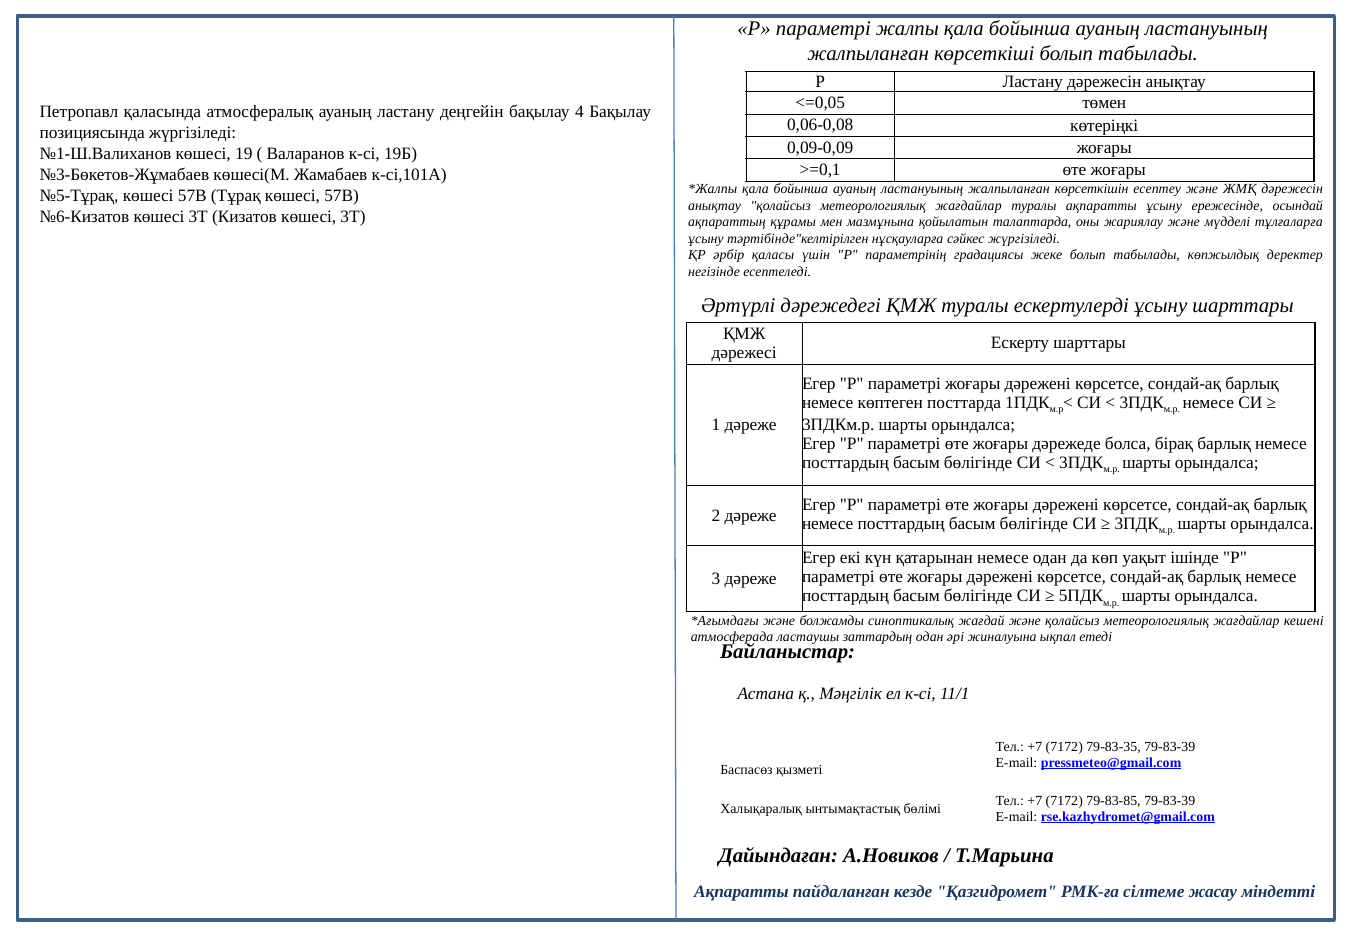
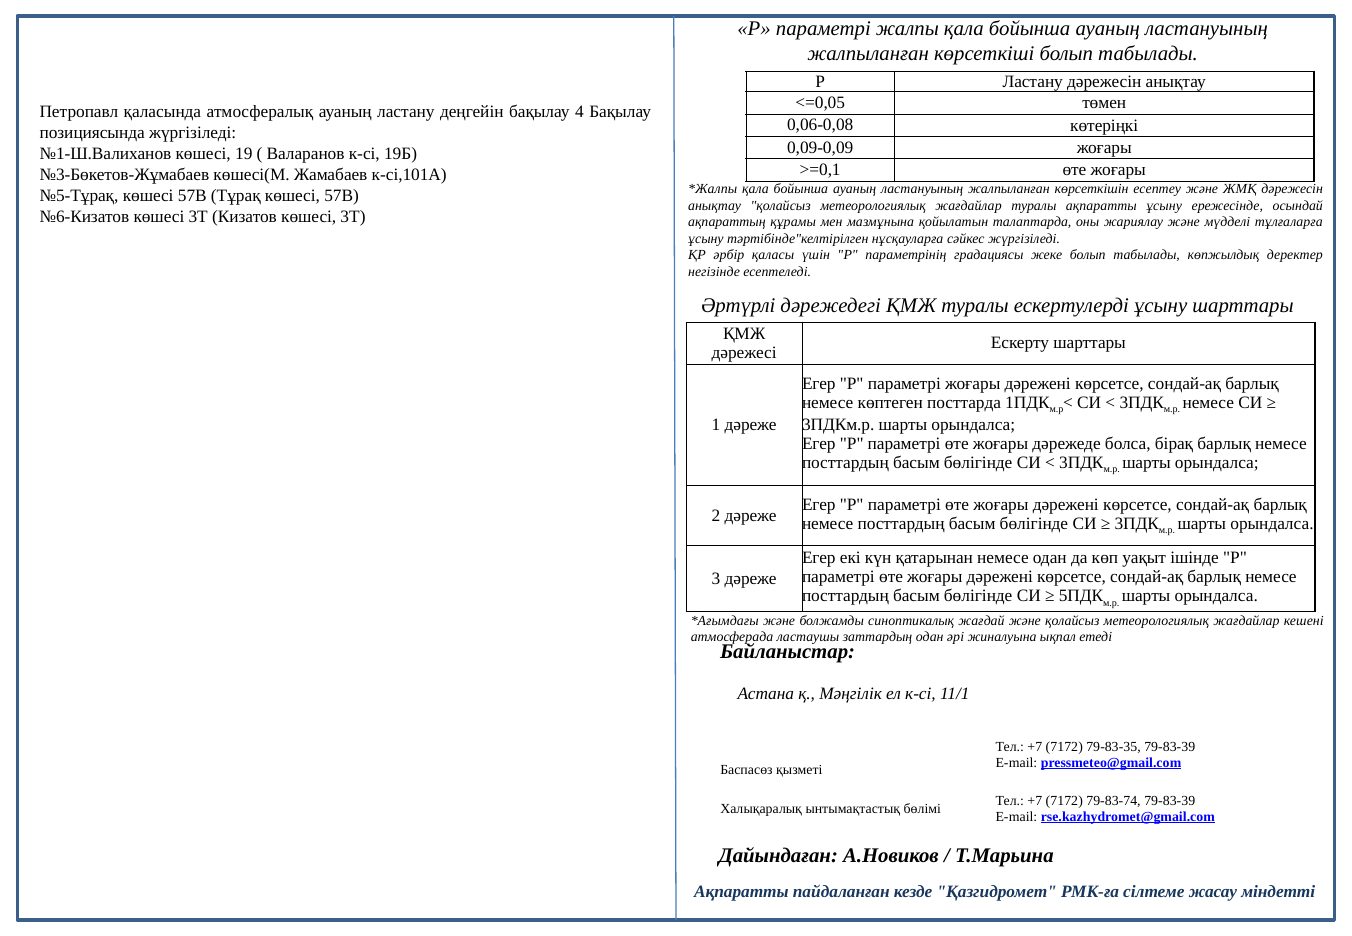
79-83-85: 79-83-85 -> 79-83-74
